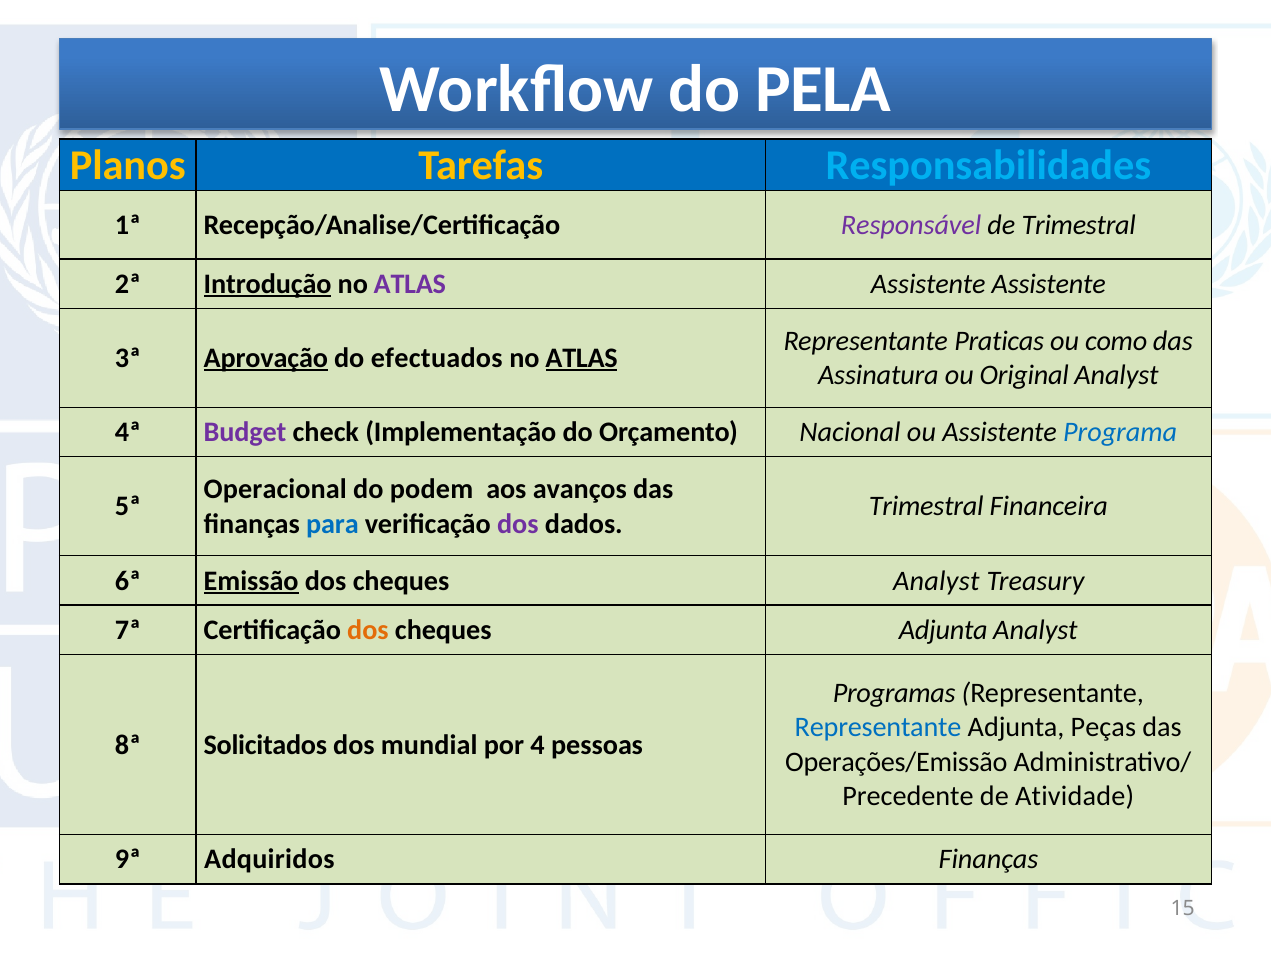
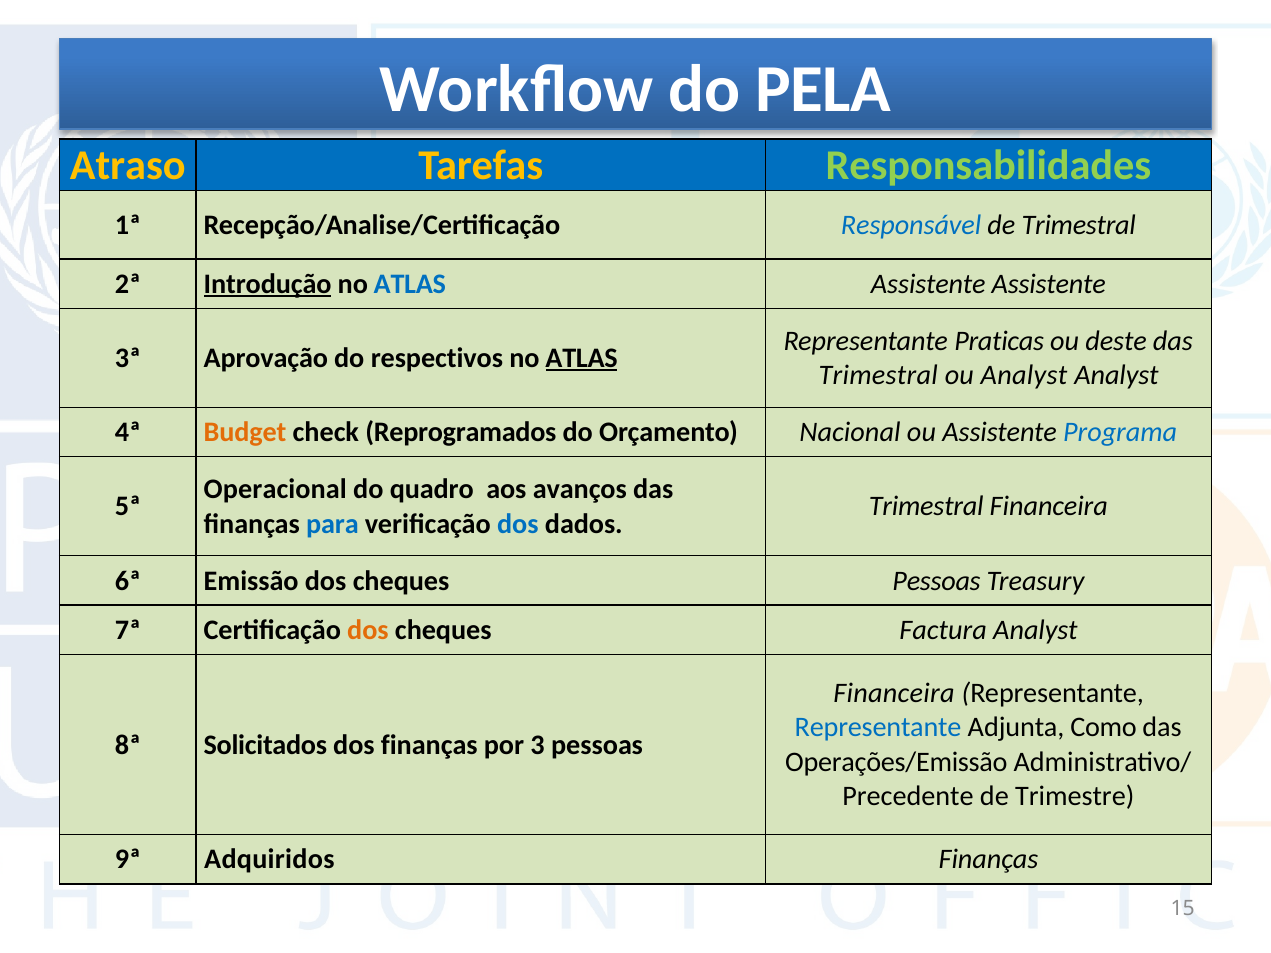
Planos: Planos -> Atraso
Responsabilidades colour: light blue -> light green
Responsável colour: purple -> blue
ATLAS at (410, 284) colour: purple -> blue
como: como -> deste
Aprovação underline: present -> none
efectuados: efectuados -> respectivos
Assinatura at (878, 376): Assinatura -> Trimestral
ou Original: Original -> Analyst
Budget colour: purple -> orange
Implementação: Implementação -> Reprogramados
podem: podem -> quadro
dos at (518, 524) colour: purple -> blue
Emissão underline: present -> none
cheques Analyst: Analyst -> Pessoas
cheques Adjunta: Adjunta -> Factura
Programas at (894, 693): Programas -> Financeira
Peças: Peças -> Como
dos mundial: mundial -> finanças
4: 4 -> 3
Atividade: Atividade -> Trimestre
